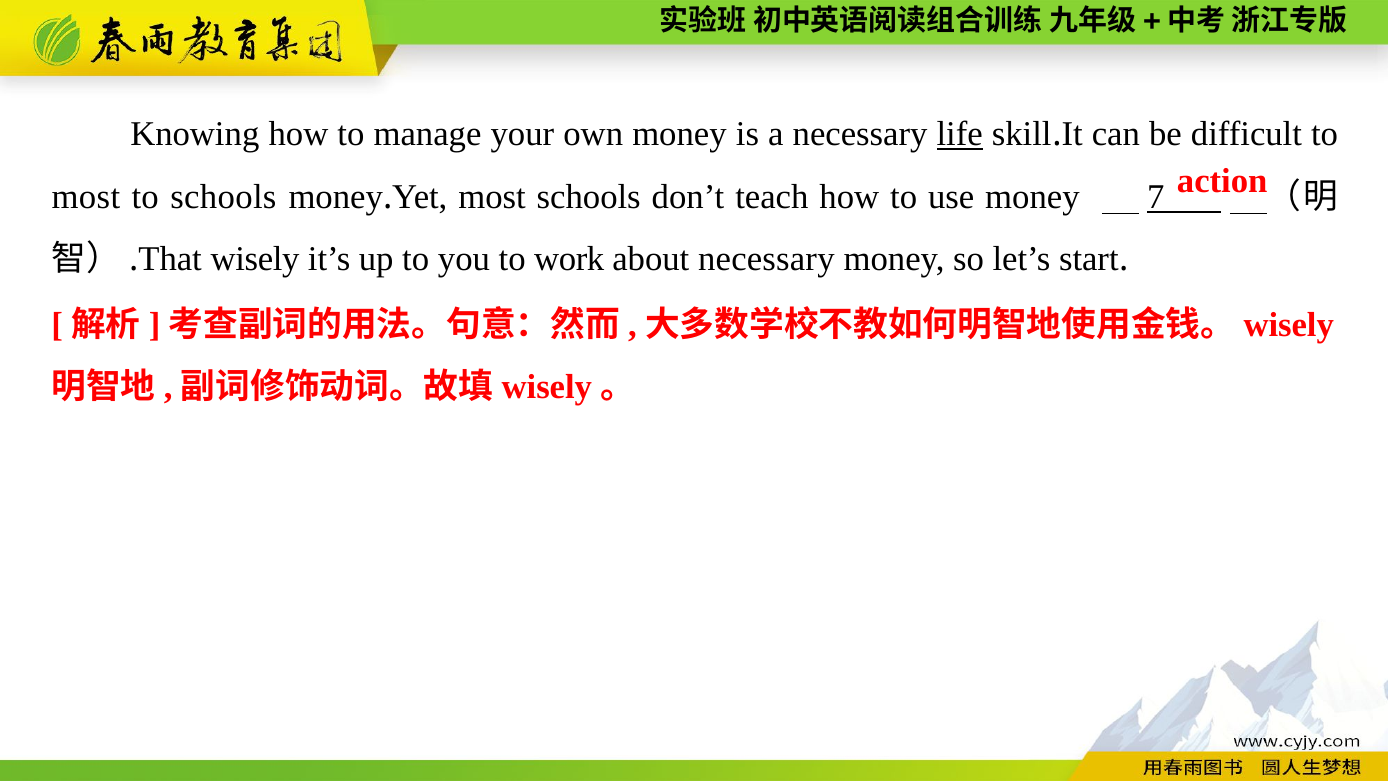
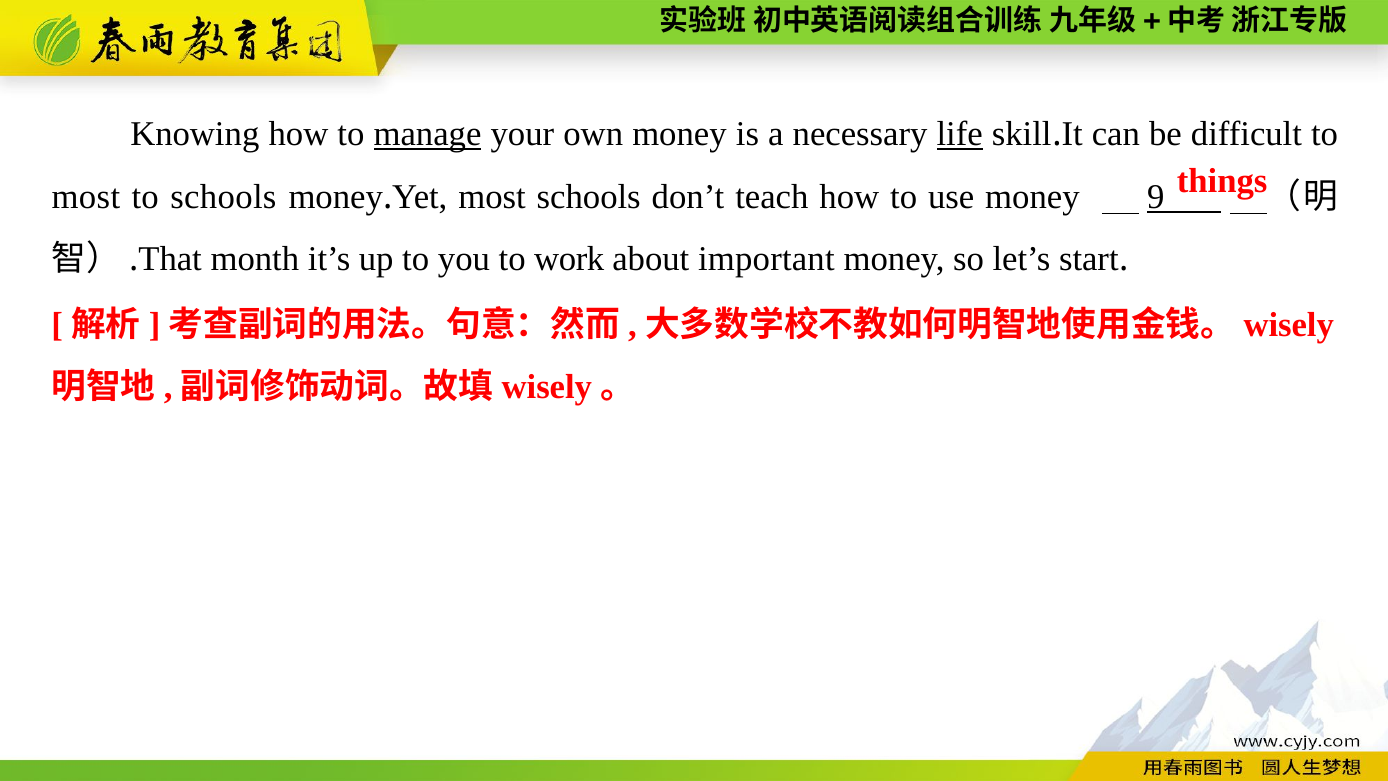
manage underline: none -> present
action: action -> things
7: 7 -> 9
wisely: wisely -> month
about necessary: necessary -> important
